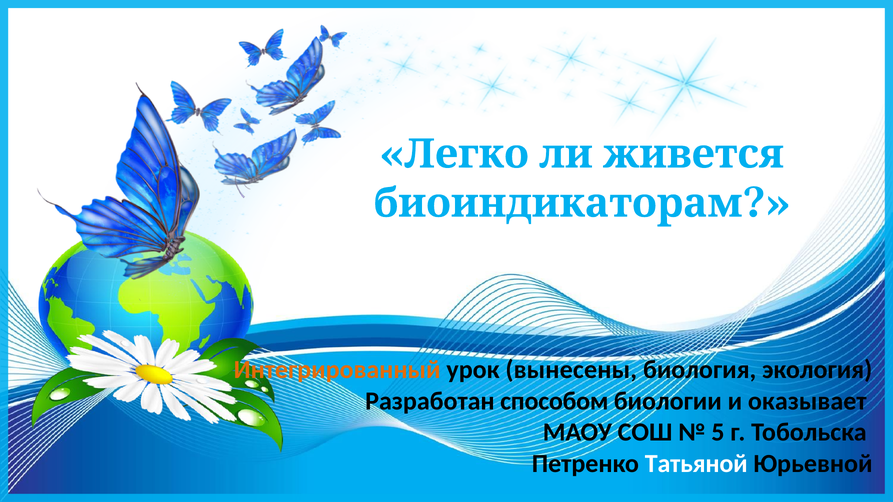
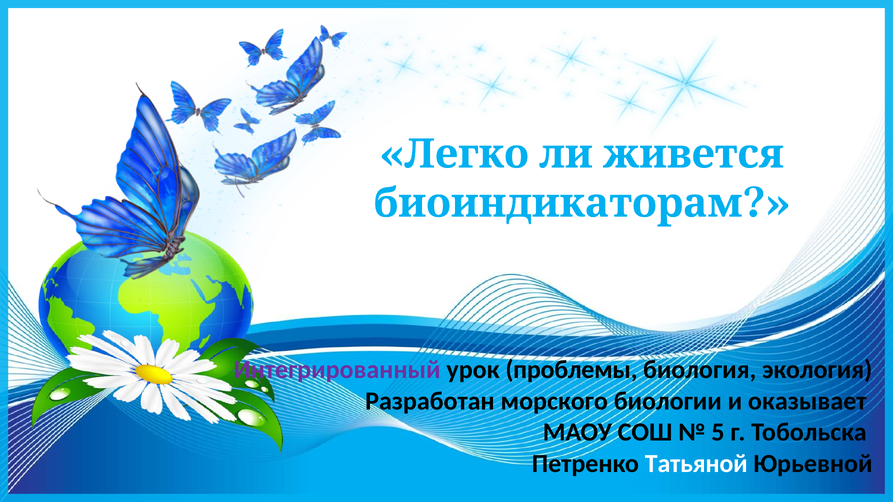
Интегрированный colour: orange -> purple
вынесены: вынесены -> проблемы
способом: способом -> морского
